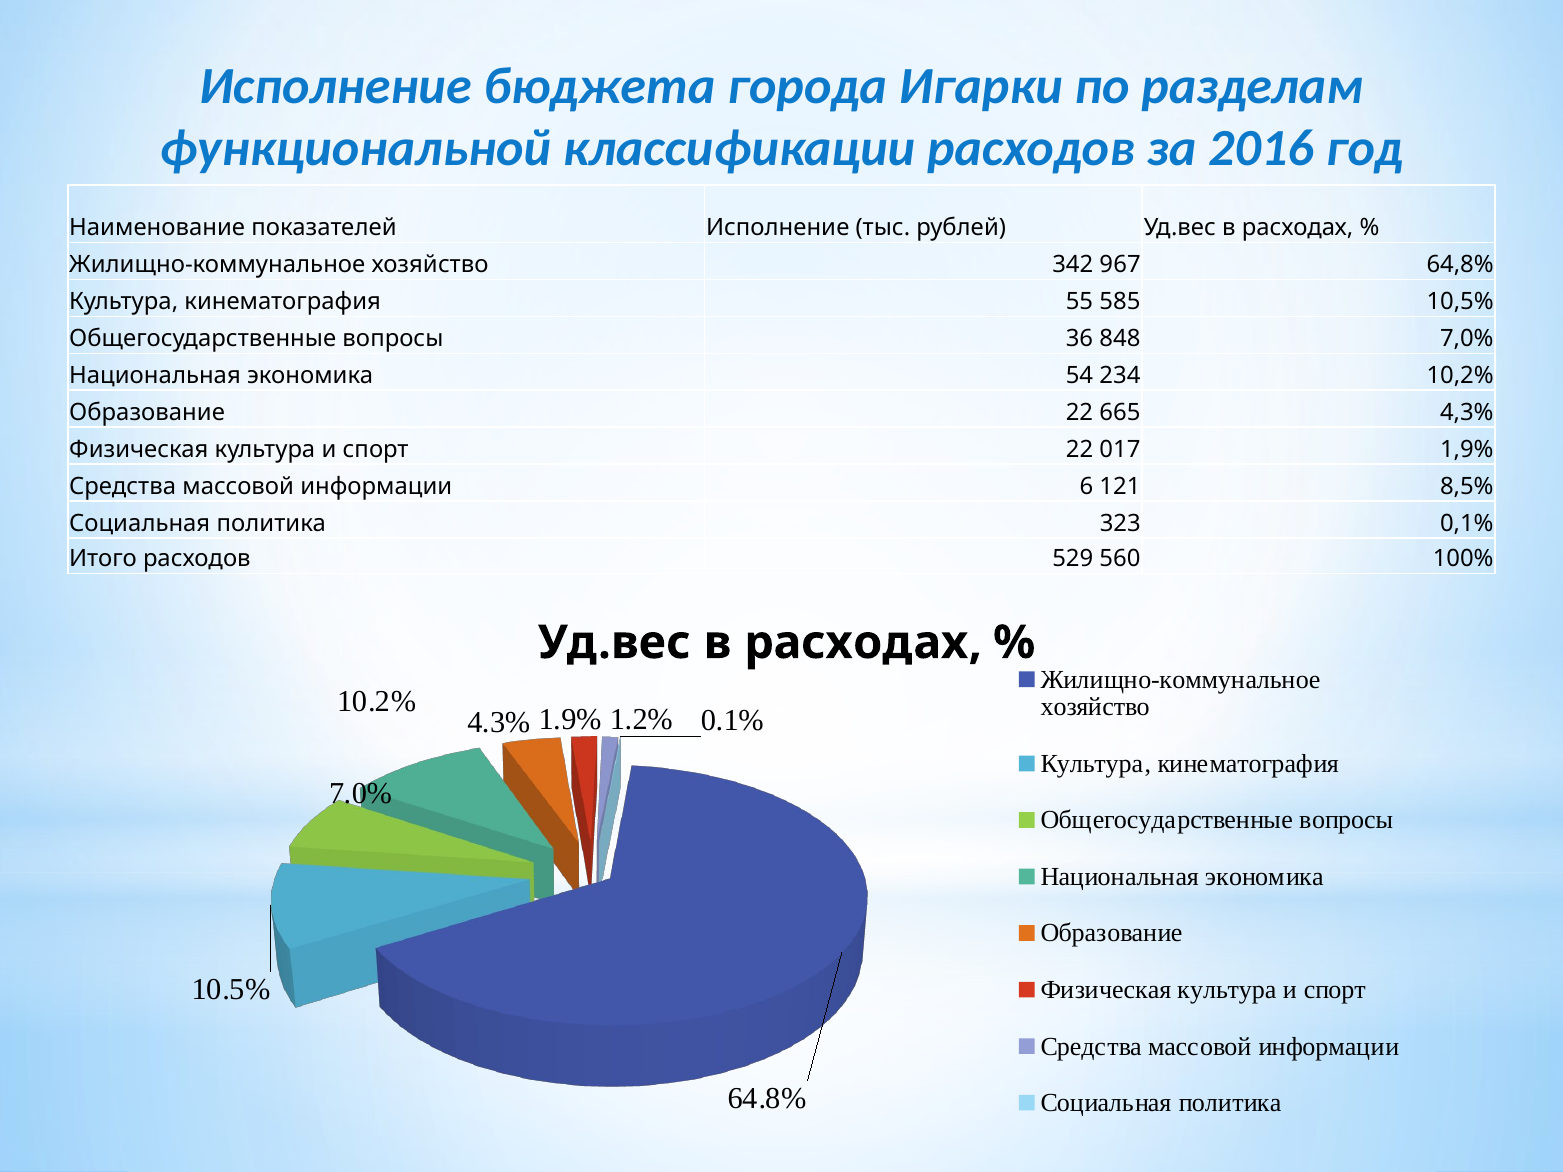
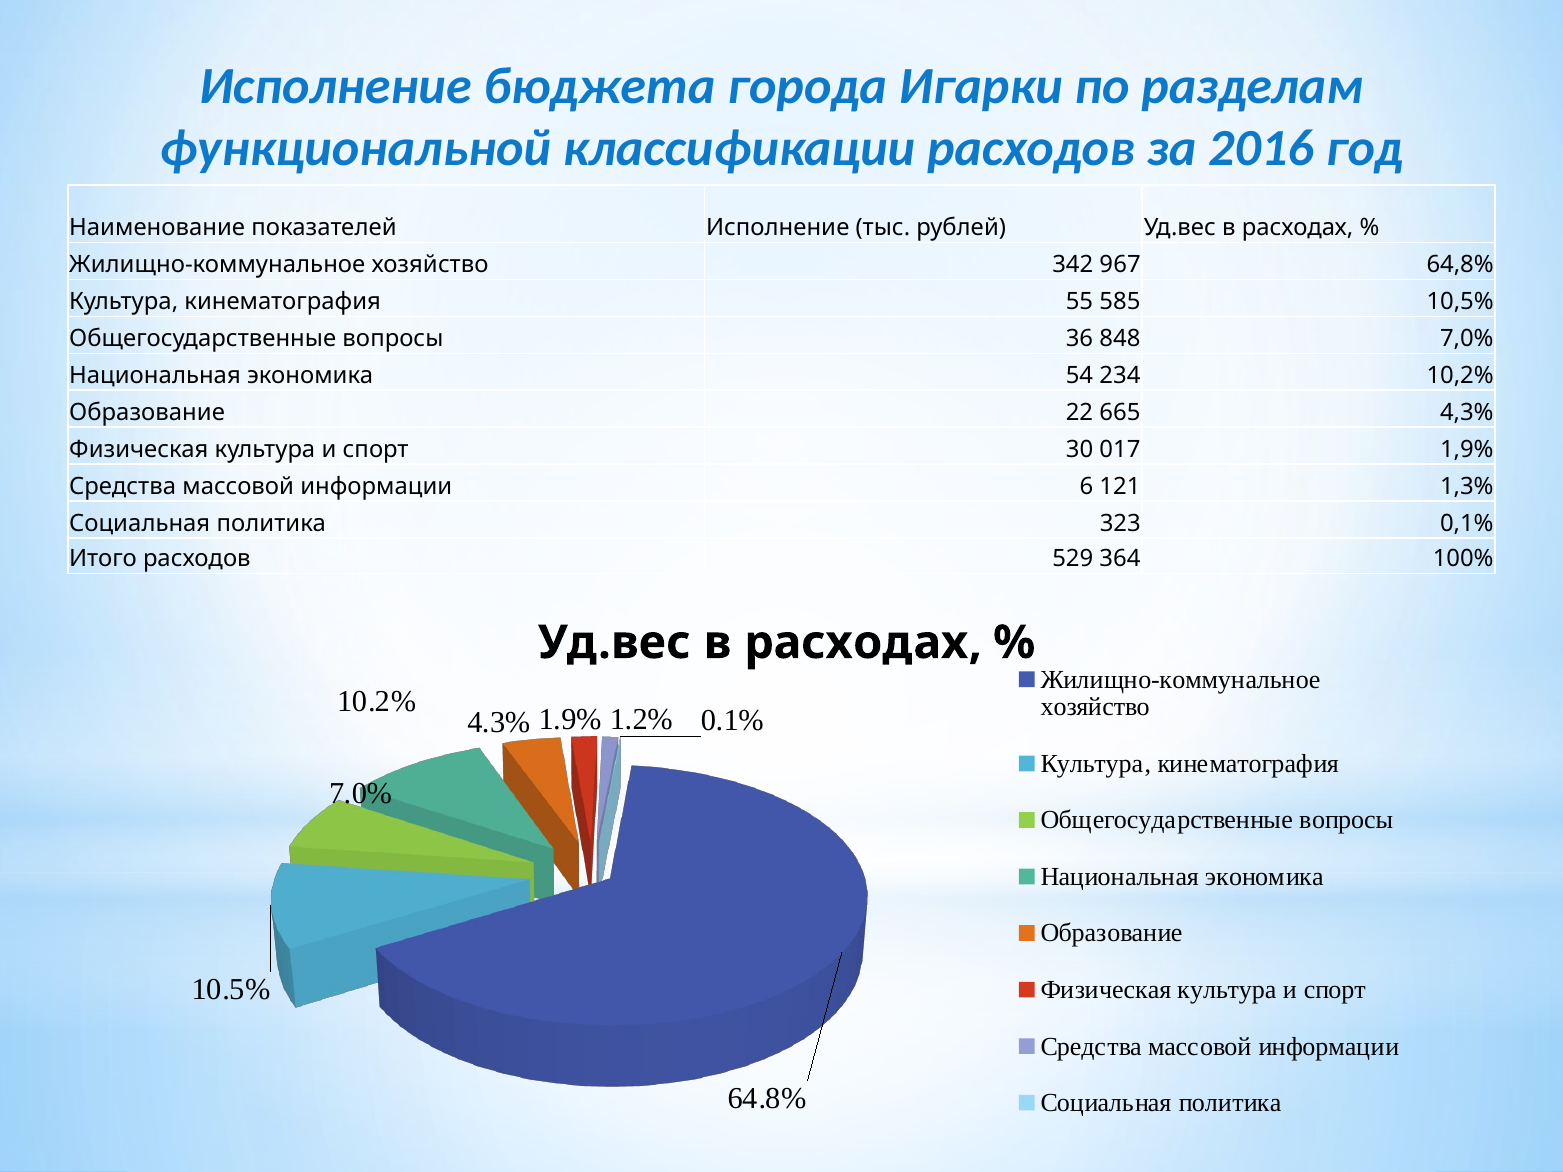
спорт 22: 22 -> 30
8,5%: 8,5% -> 1,3%
560: 560 -> 364
